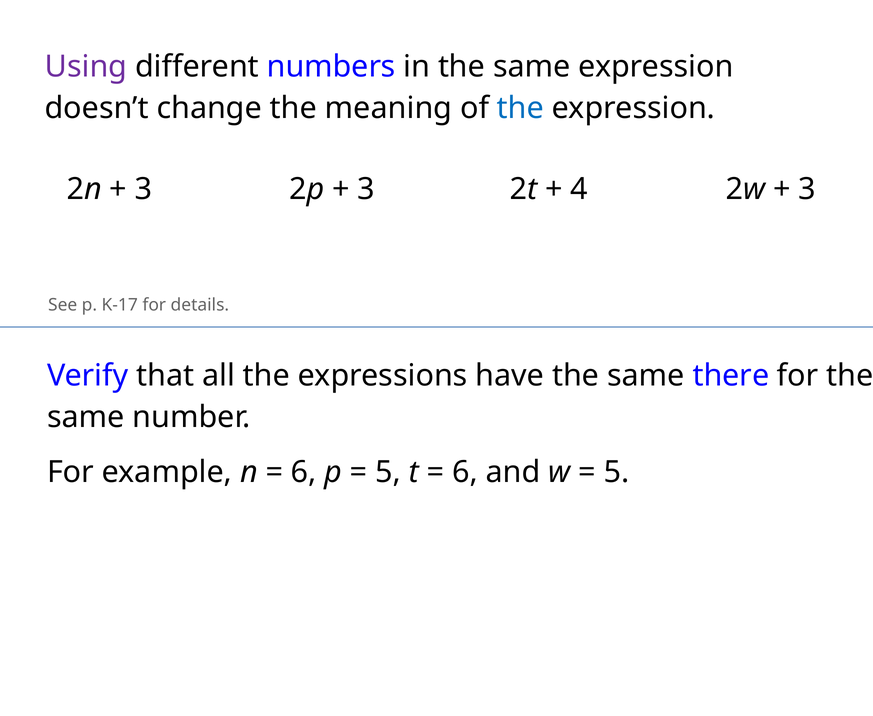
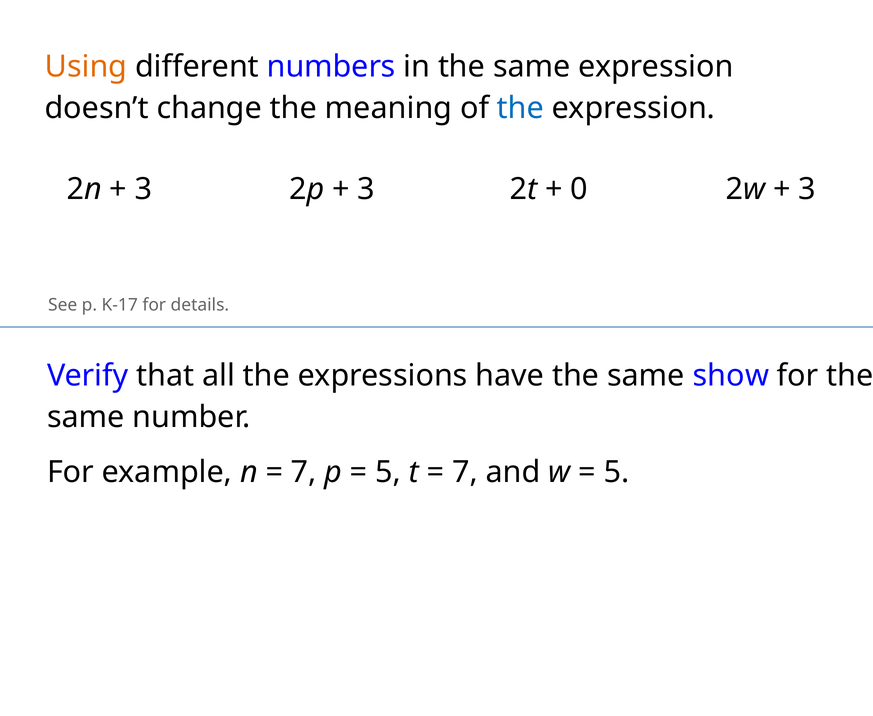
Using colour: purple -> orange
4: 4 -> 0
there: there -> show
6 at (304, 472): 6 -> 7
6 at (465, 472): 6 -> 7
